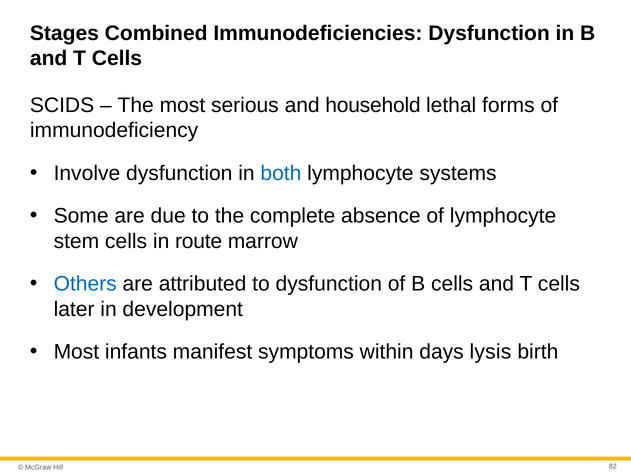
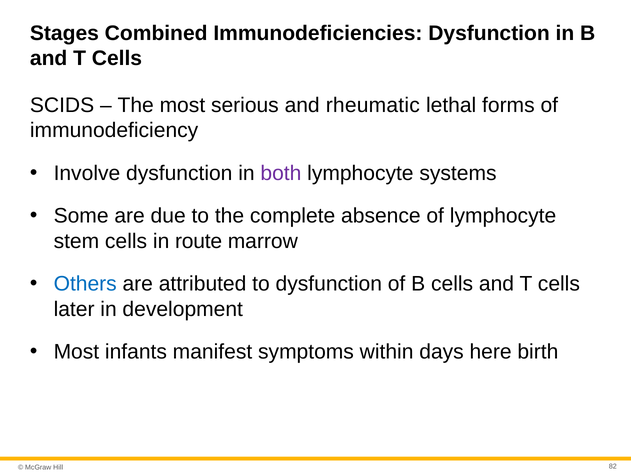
household: household -> rheumatic
both colour: blue -> purple
lysis: lysis -> here
